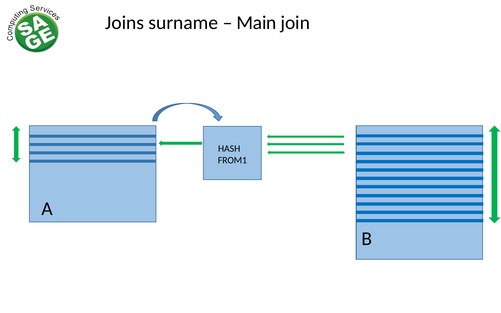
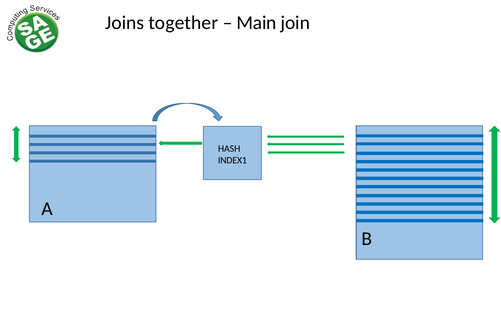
surname: surname -> together
FROM1: FROM1 -> INDEX1
